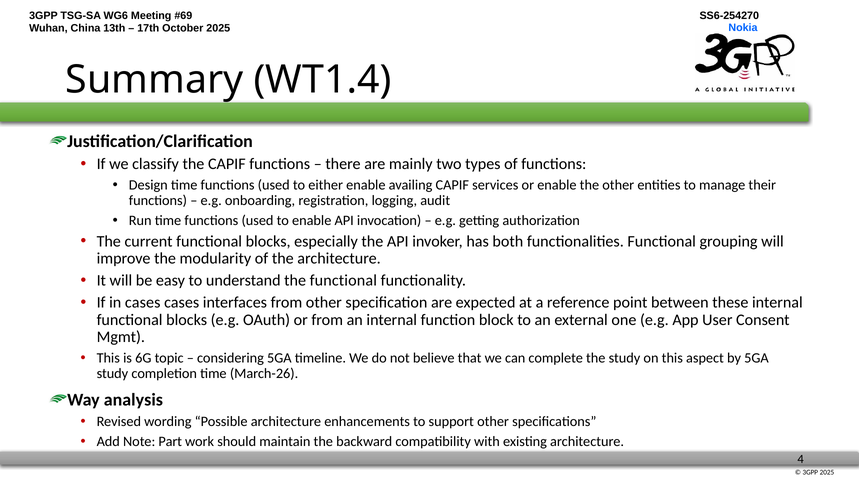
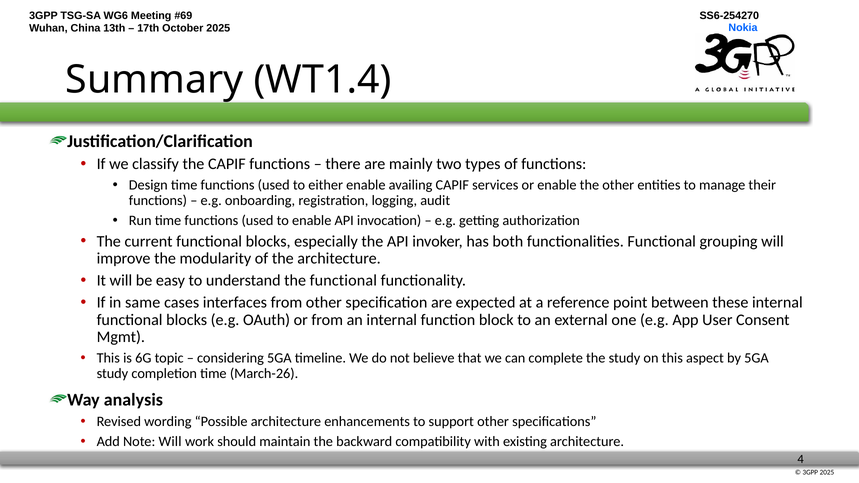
in cases: cases -> same
Note Part: Part -> Will
